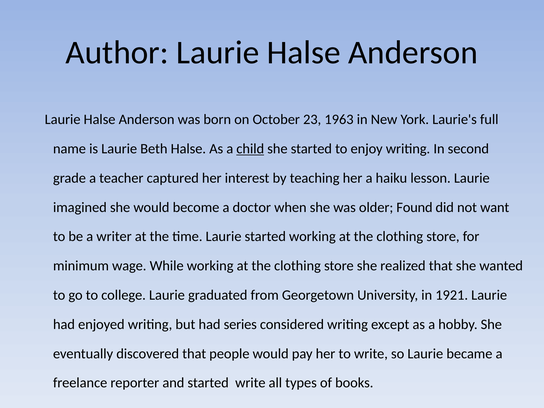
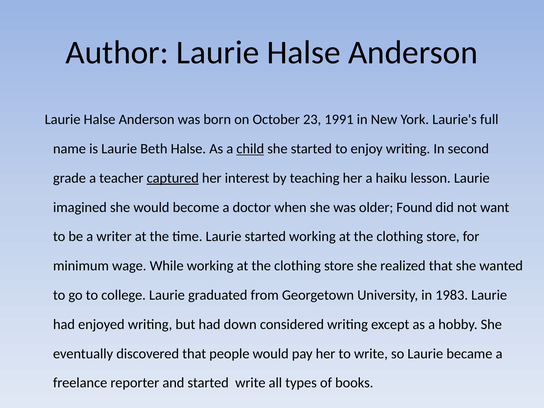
1963: 1963 -> 1991
captured underline: none -> present
1921: 1921 -> 1983
series: series -> down
